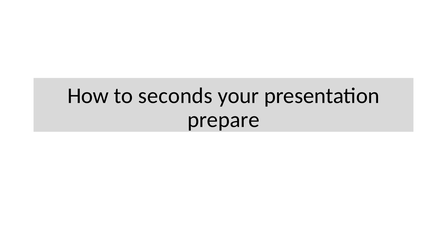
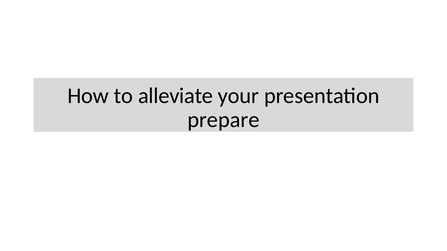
seconds: seconds -> alleviate
